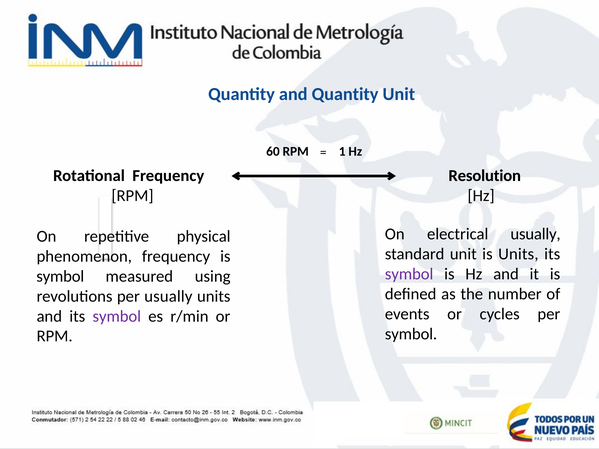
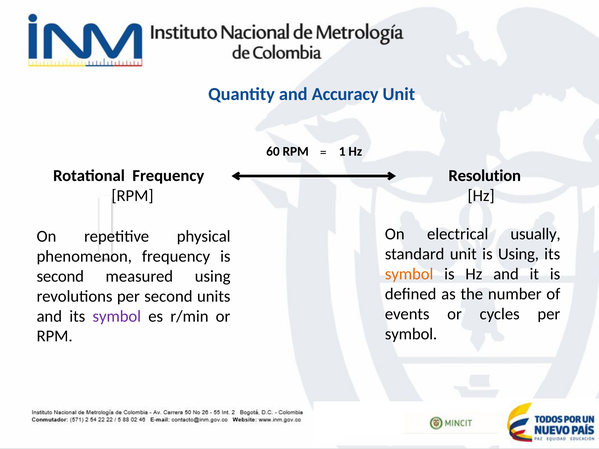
and Quantity: Quantity -> Accuracy
is Units: Units -> Using
symbol at (409, 274) colour: purple -> orange
symbol at (60, 276): symbol -> second
per usually: usually -> second
